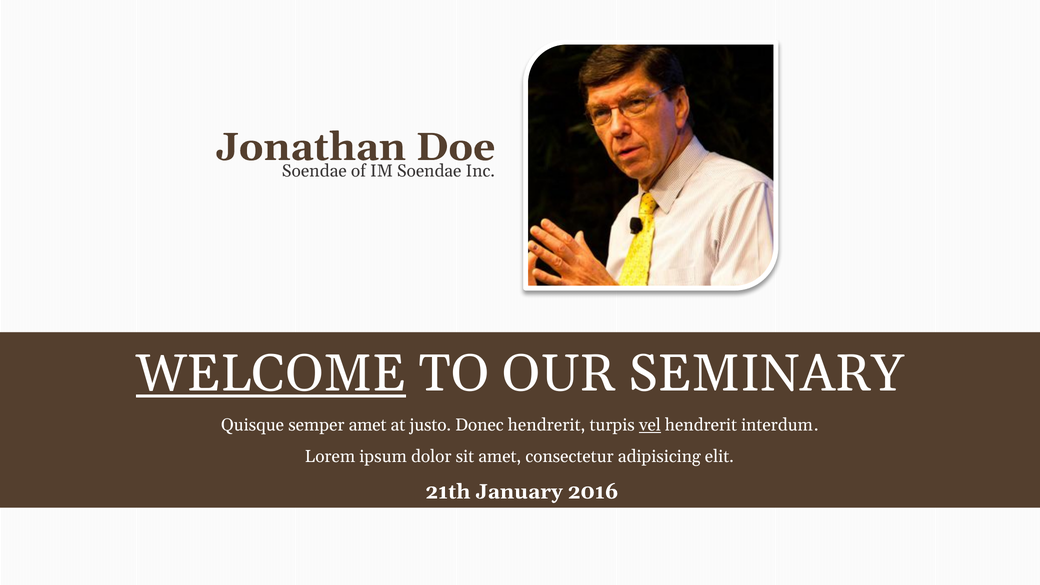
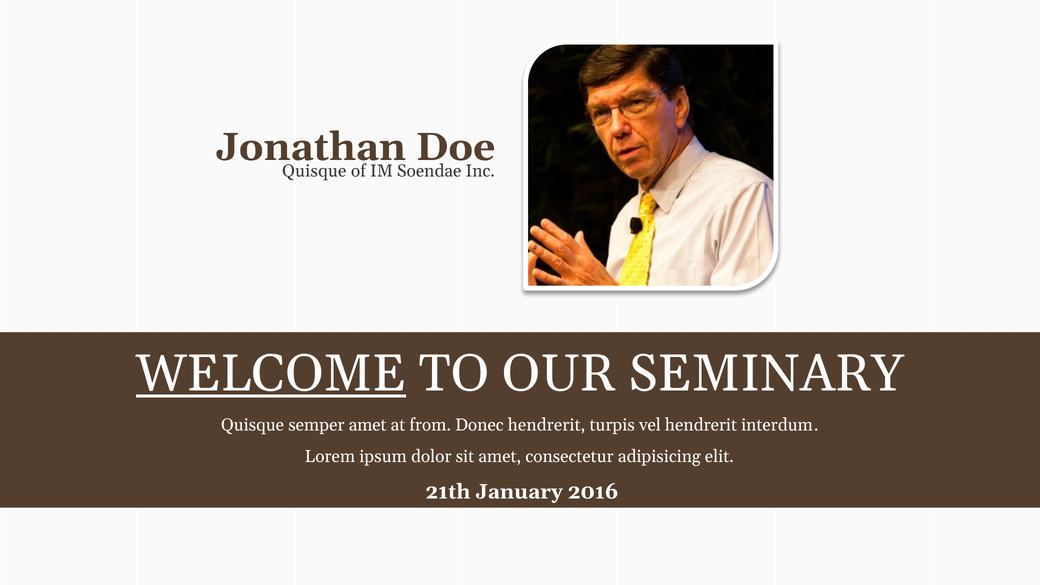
Soendae at (314, 171): Soendae -> Quisque
justo: justo -> from
vel underline: present -> none
